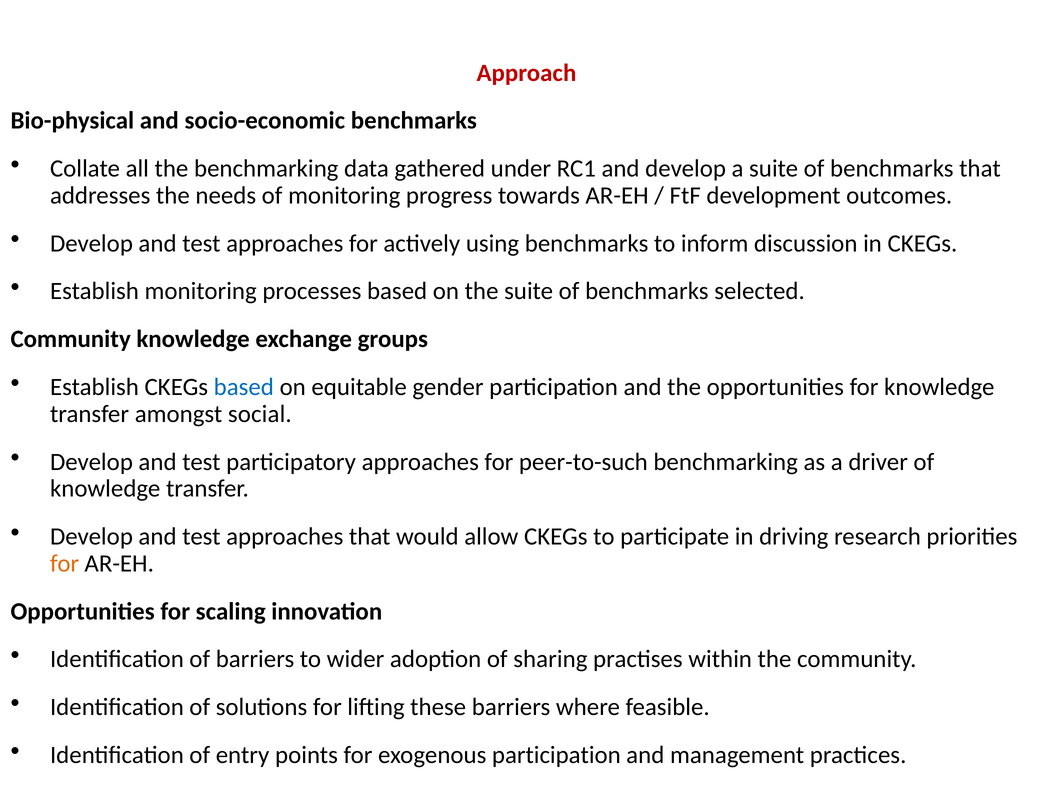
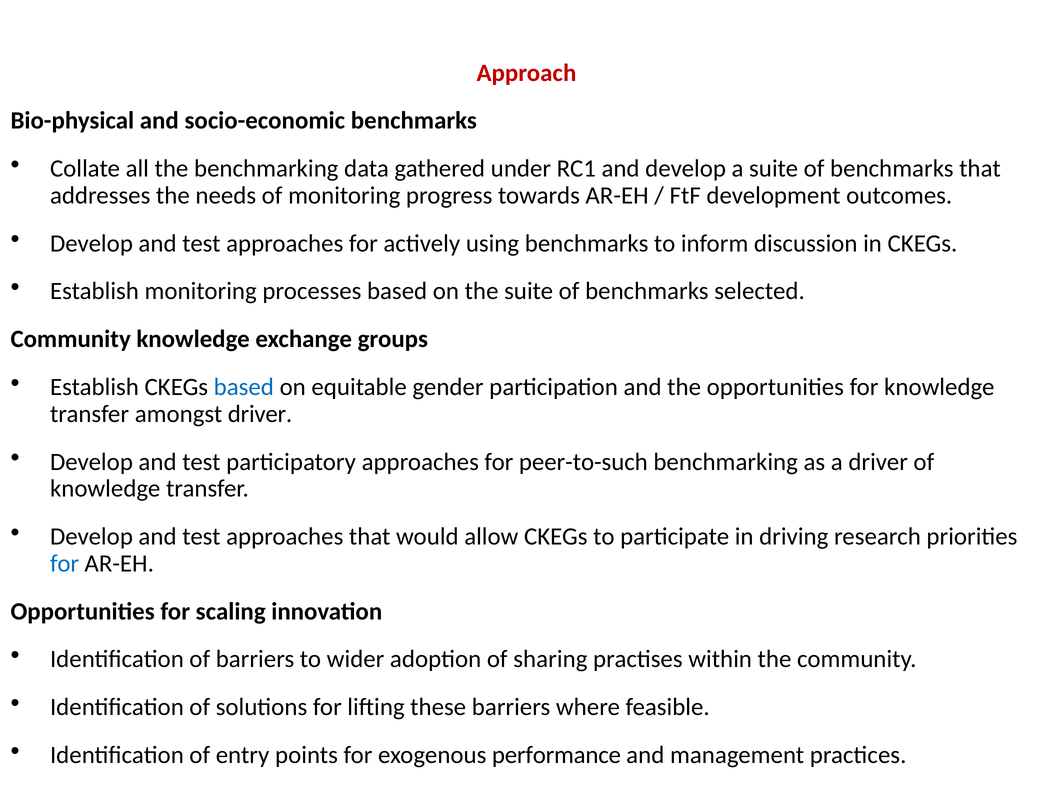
amongst social: social -> driver
for at (65, 563) colour: orange -> blue
exogenous participation: participation -> performance
